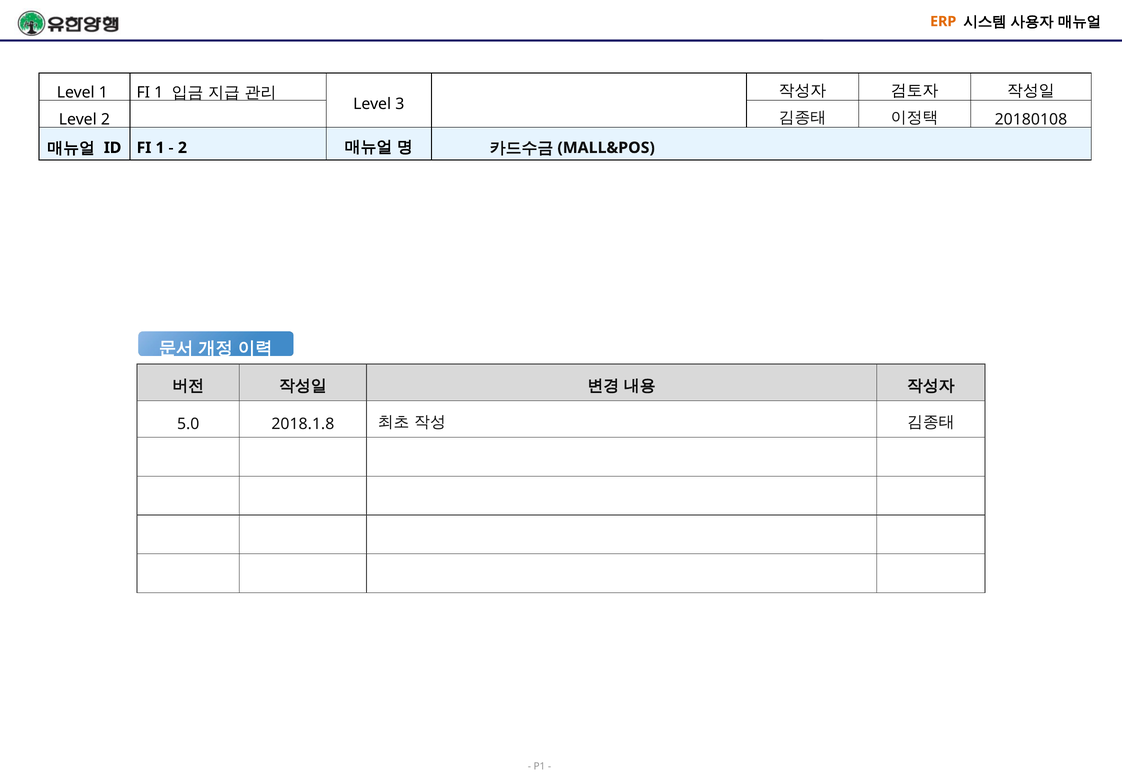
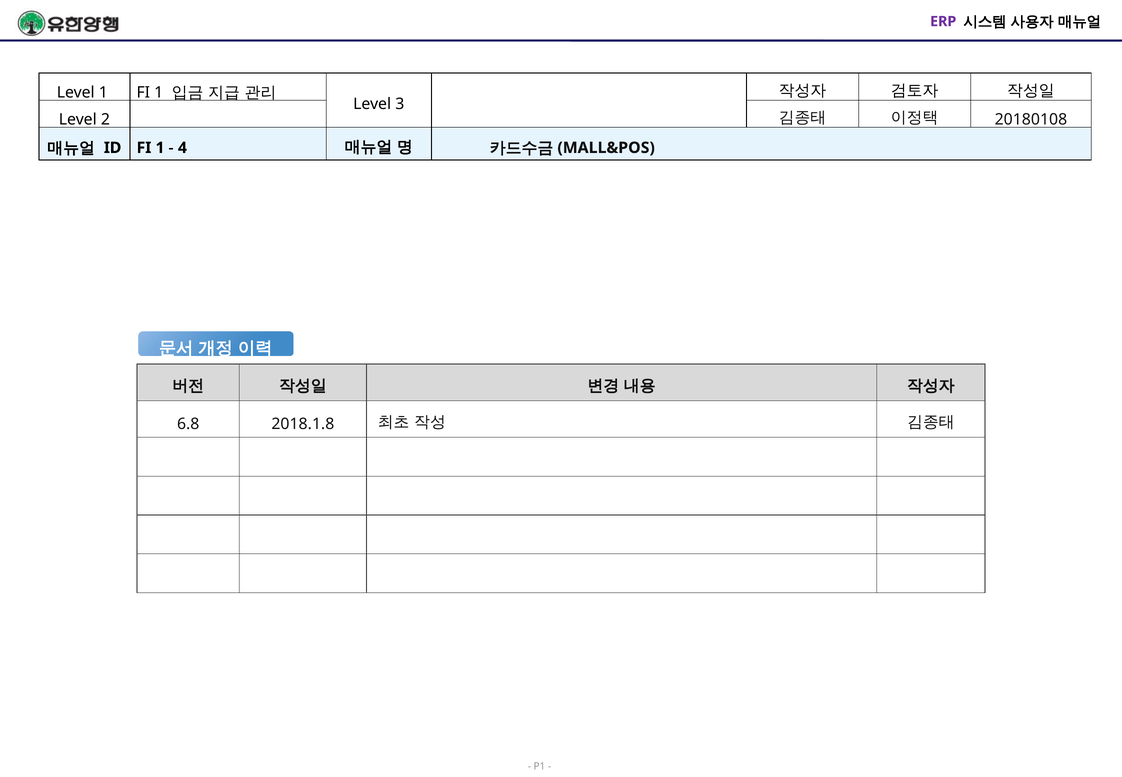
ERP colour: orange -> purple
2 at (182, 148): 2 -> 4
5.0: 5.0 -> 6.8
